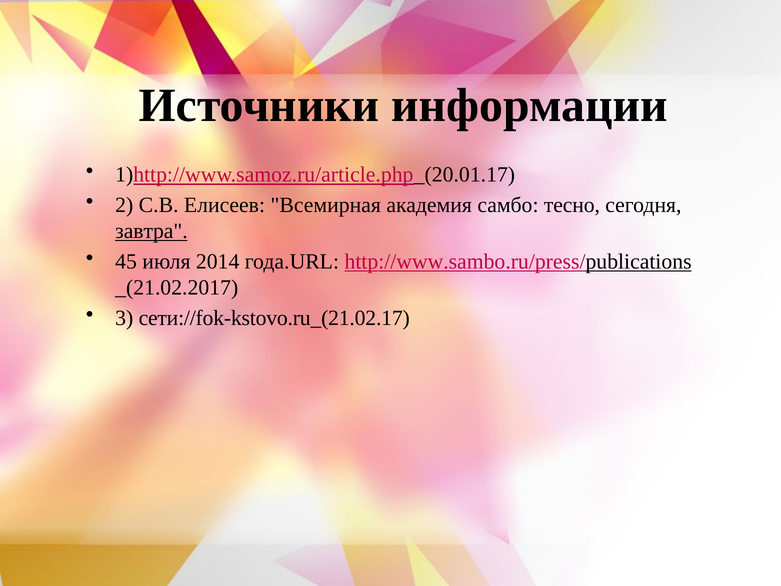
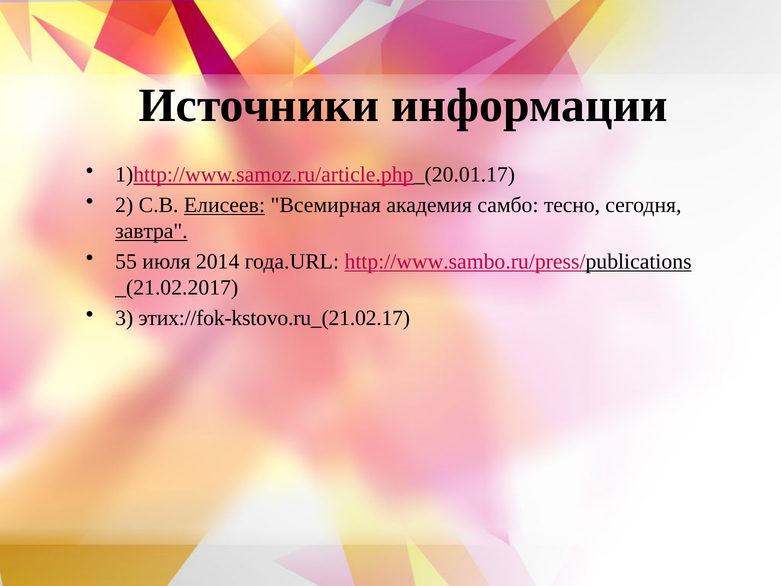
Елисеев underline: none -> present
45: 45 -> 55
сети://fok-kstovo.ru_(21.02.17: сети://fok-kstovo.ru_(21.02.17 -> этих://fok-kstovo.ru_(21.02.17
